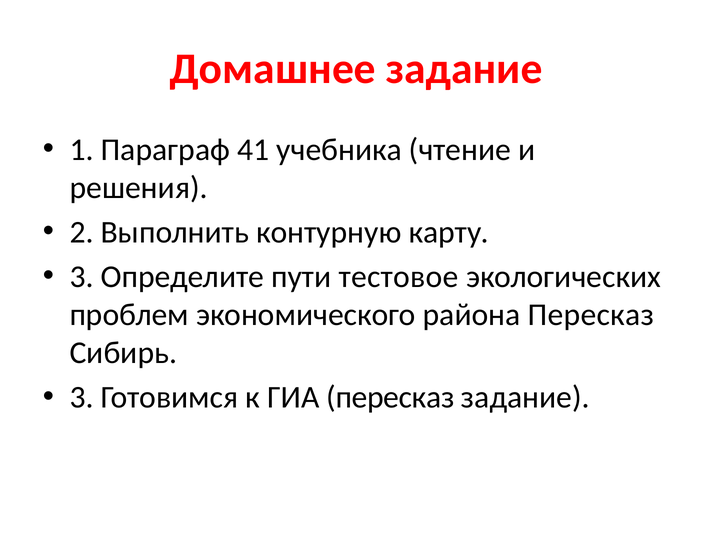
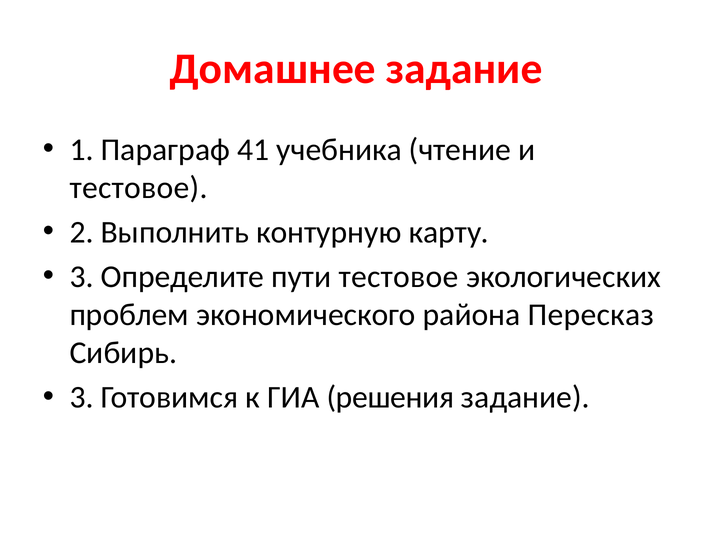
решения at (139, 188): решения -> тестовое
ГИА пересказ: пересказ -> решения
